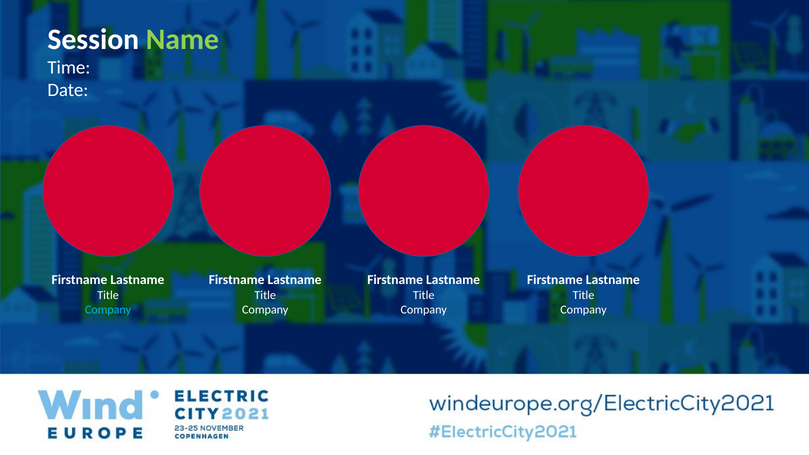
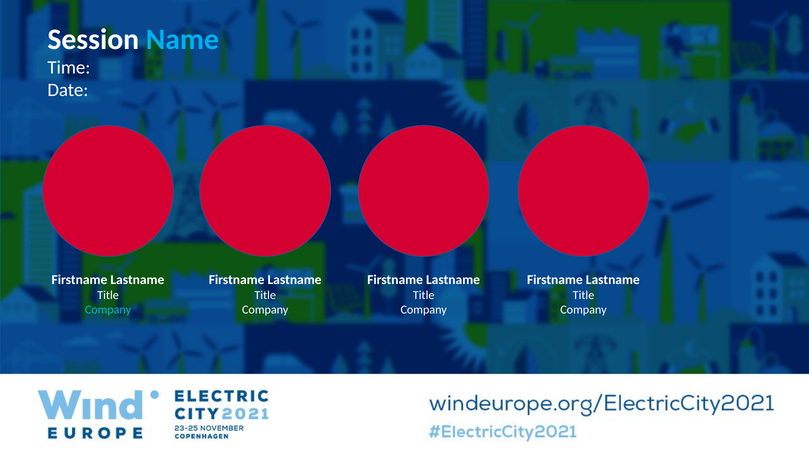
Name colour: light green -> light blue
